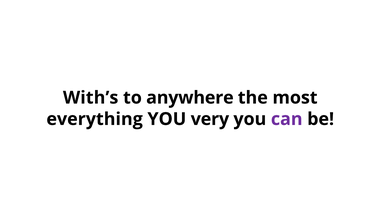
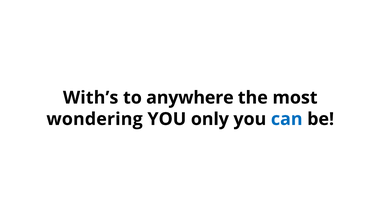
everything: everything -> wondering
very: very -> only
can colour: purple -> blue
